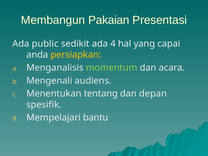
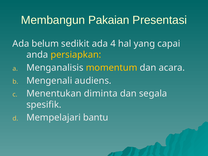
public: public -> belum
momentum colour: light green -> yellow
tentang: tentang -> diminta
depan: depan -> segala
